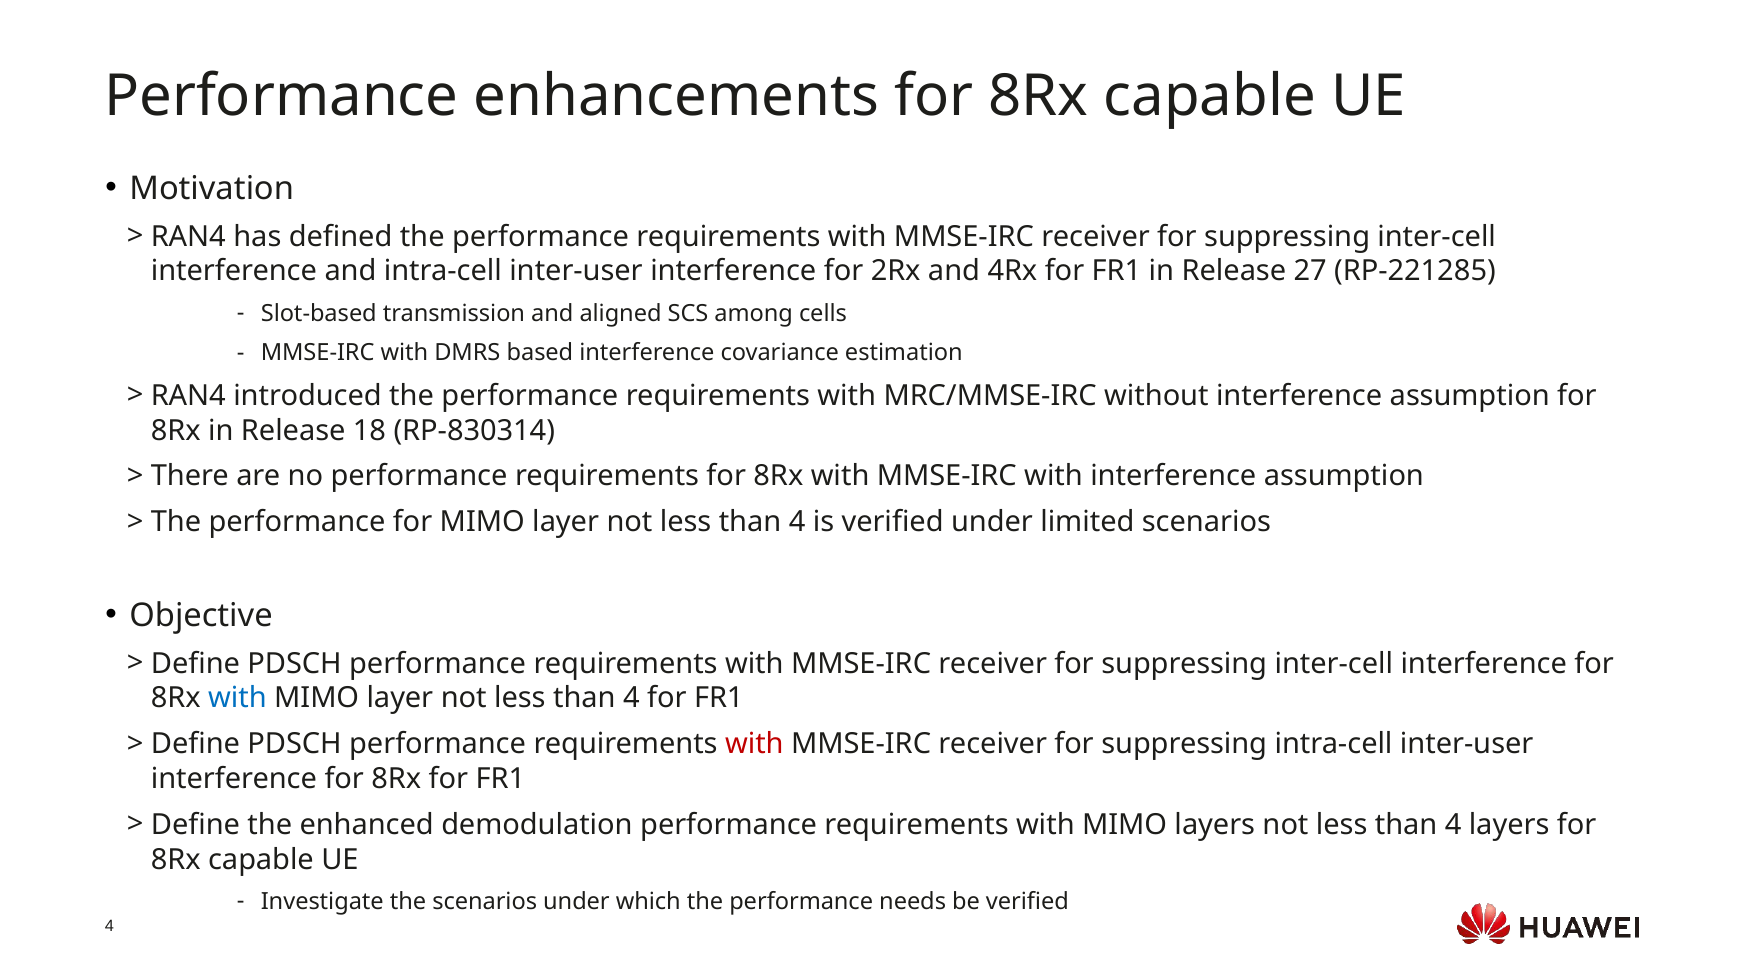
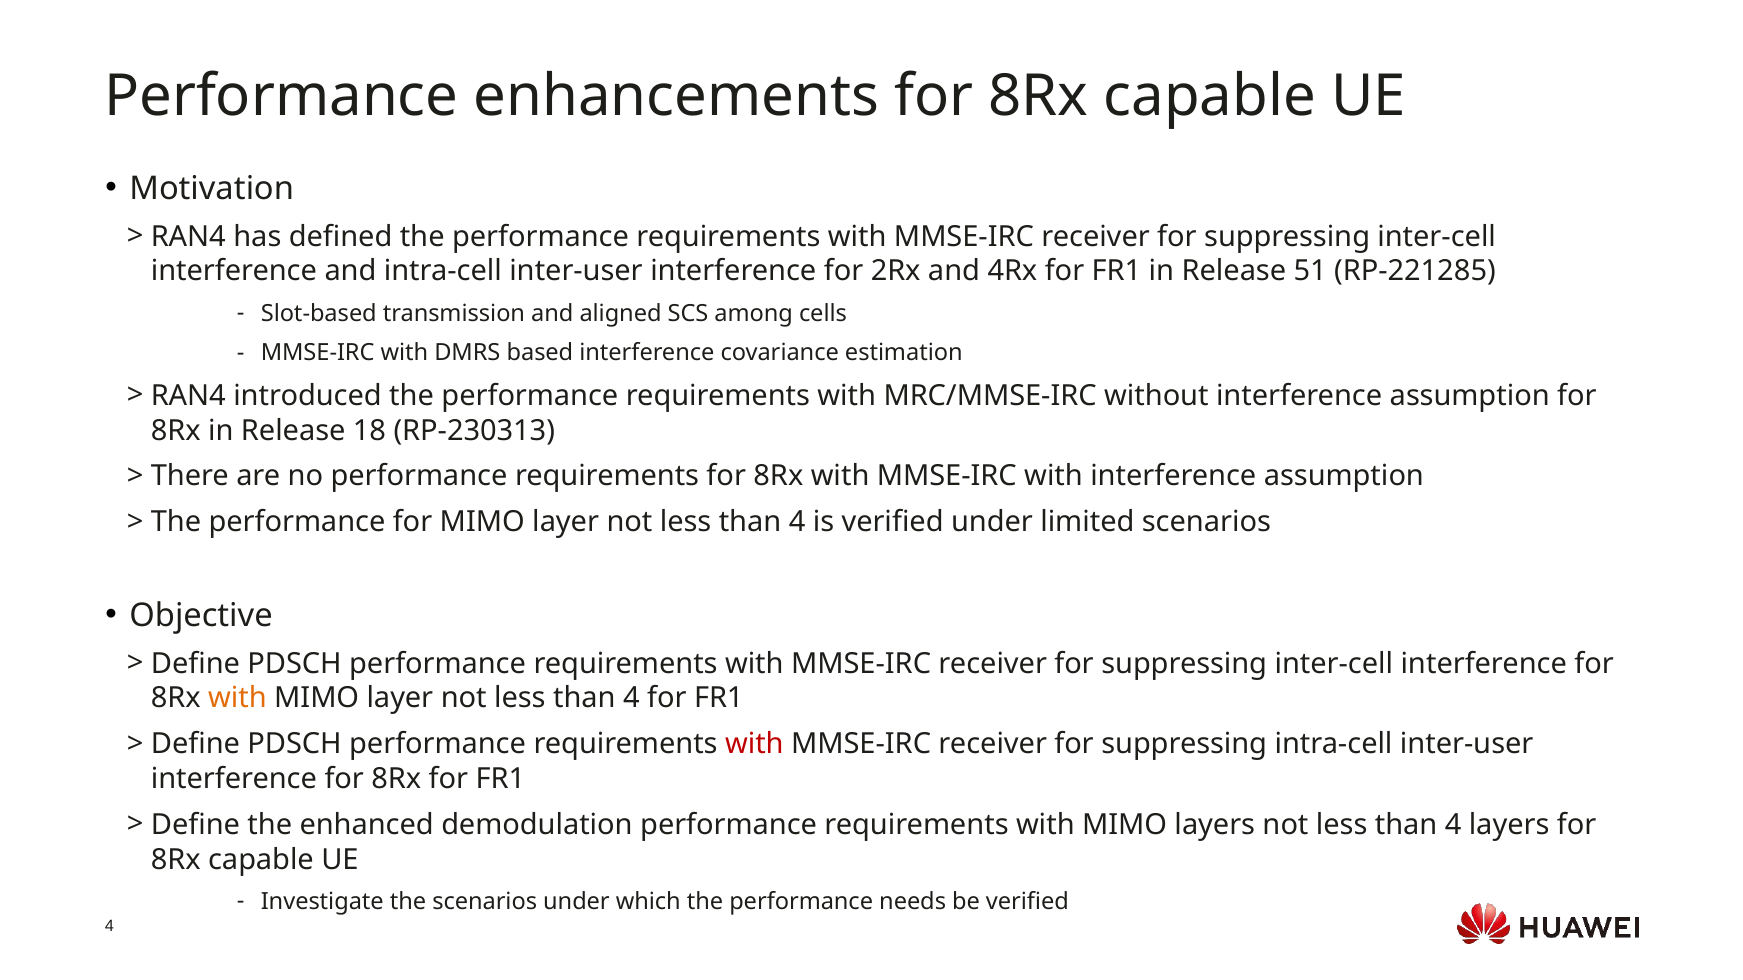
27: 27 -> 51
RP-830314: RP-830314 -> RP-230313
with at (237, 698) colour: blue -> orange
